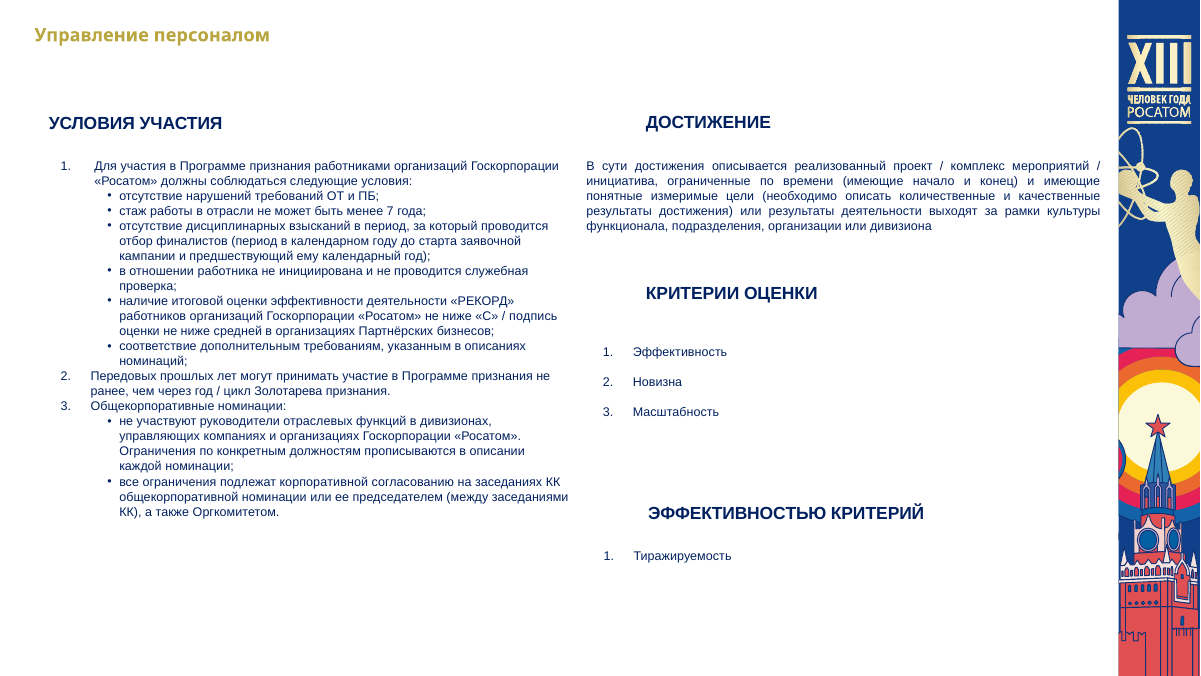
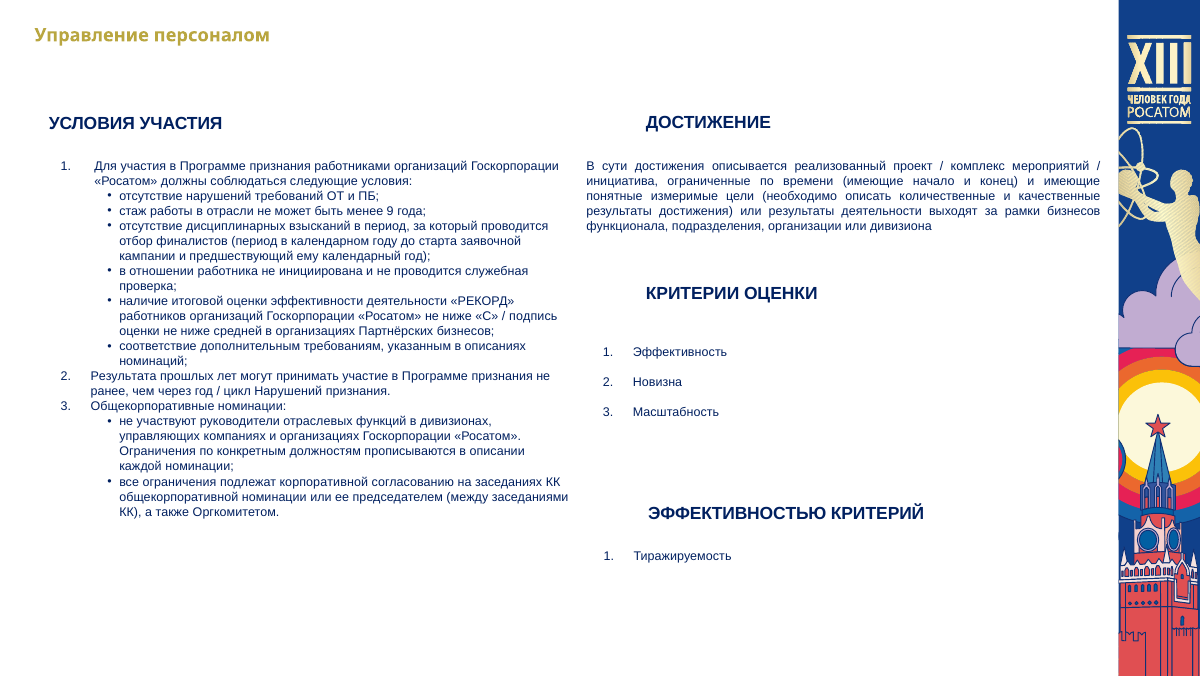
7: 7 -> 9
рамки культуры: культуры -> бизнесов
Передовых: Передовых -> Результата
цикл Золотарева: Золотарева -> Нарушений
